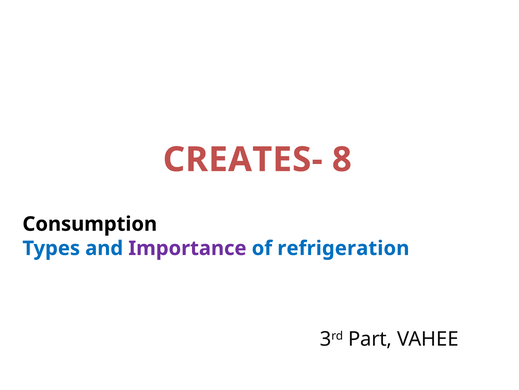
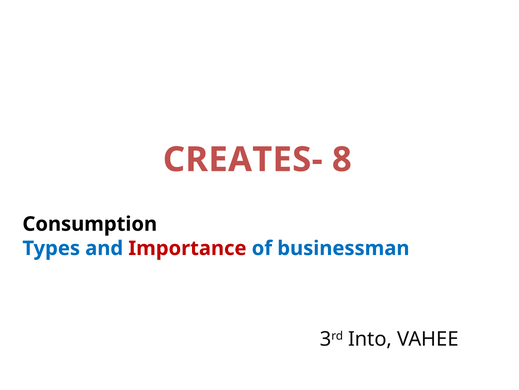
Importance colour: purple -> red
refrigeration: refrigeration -> businessman
Part: Part -> Into
